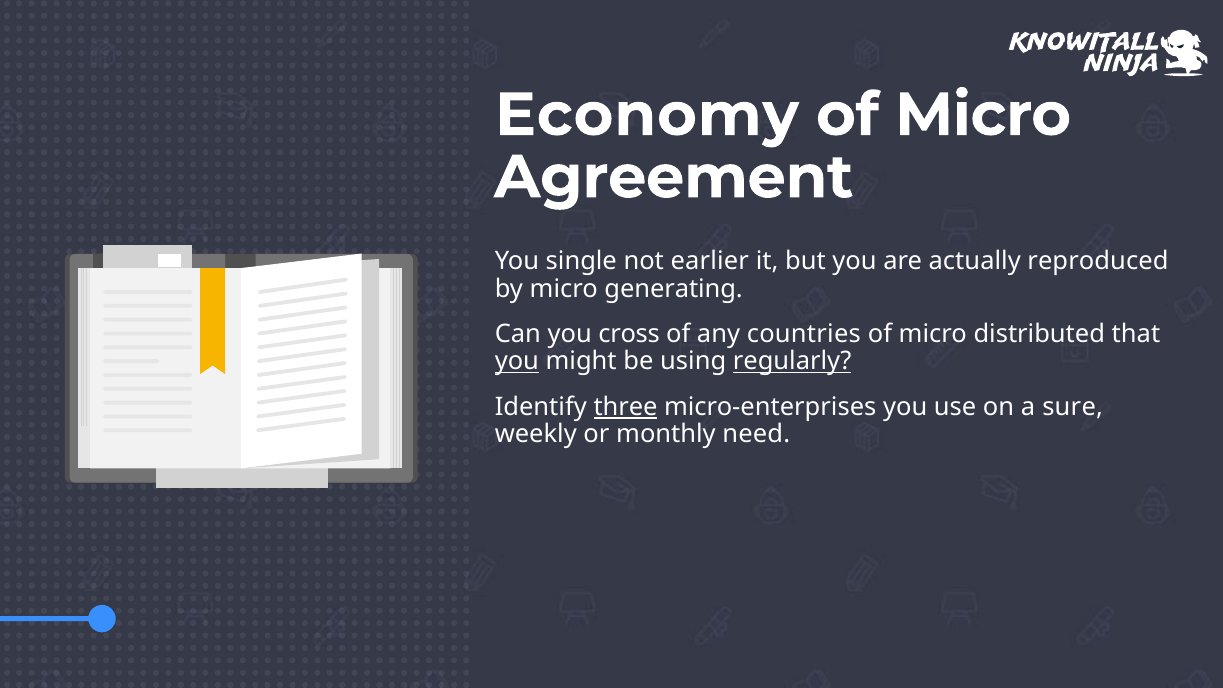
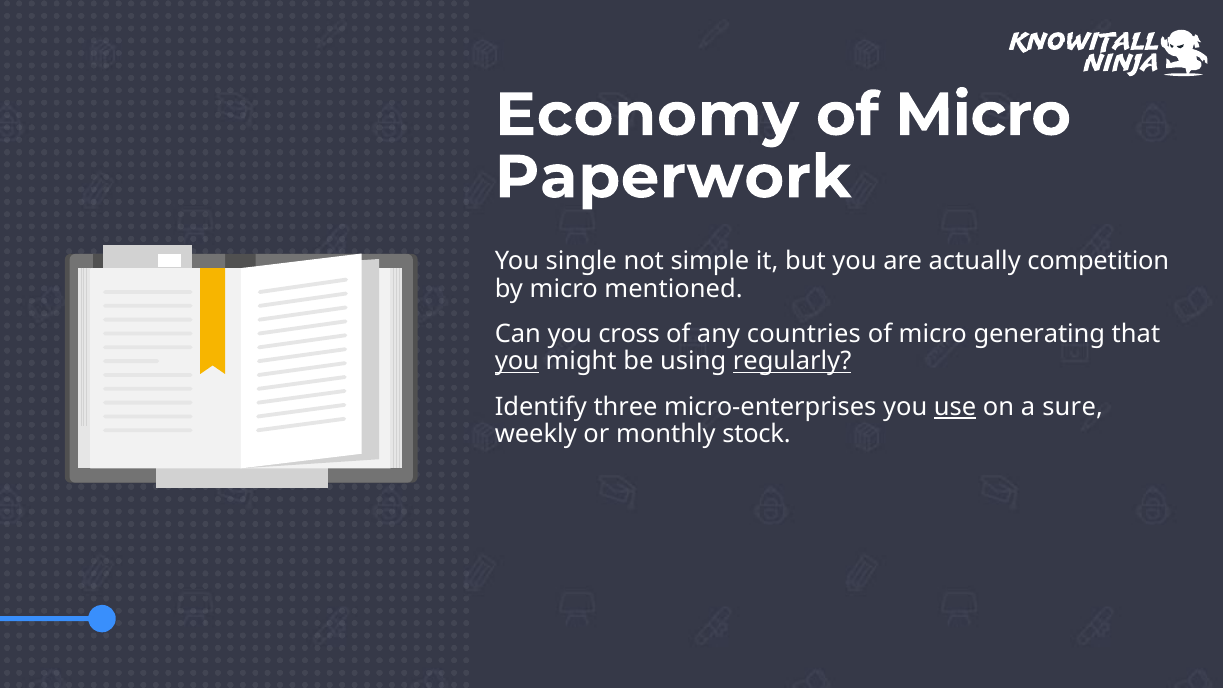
Agreement: Agreement -> Paperwork
earlier: earlier -> simple
reproduced: reproduced -> competition
generating: generating -> mentioned
distributed: distributed -> generating
three underline: present -> none
use underline: none -> present
need: need -> stock
